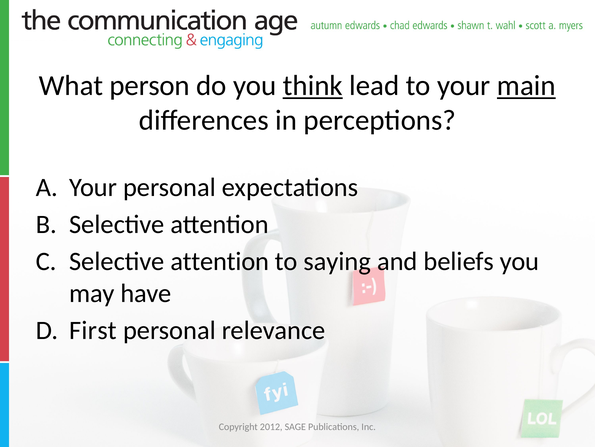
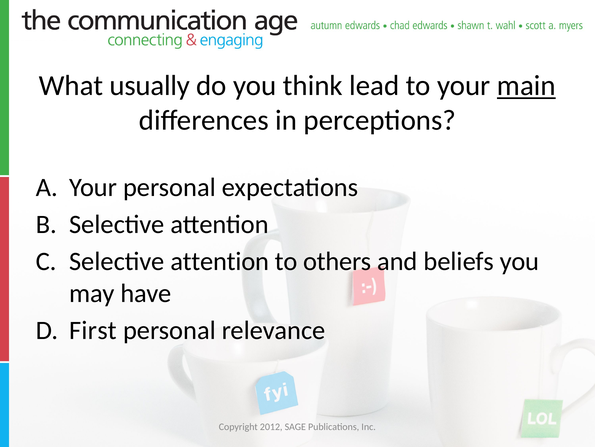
person: person -> usually
think underline: present -> none
saying: saying -> others
